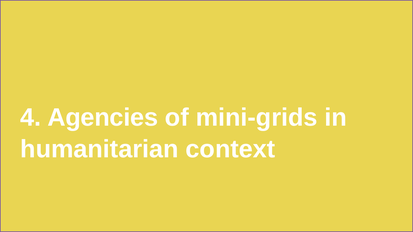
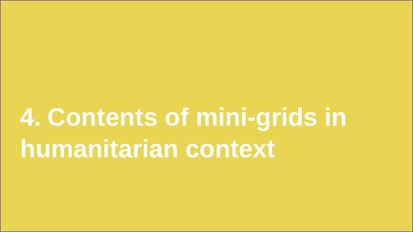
Agencies: Agencies -> Contents
